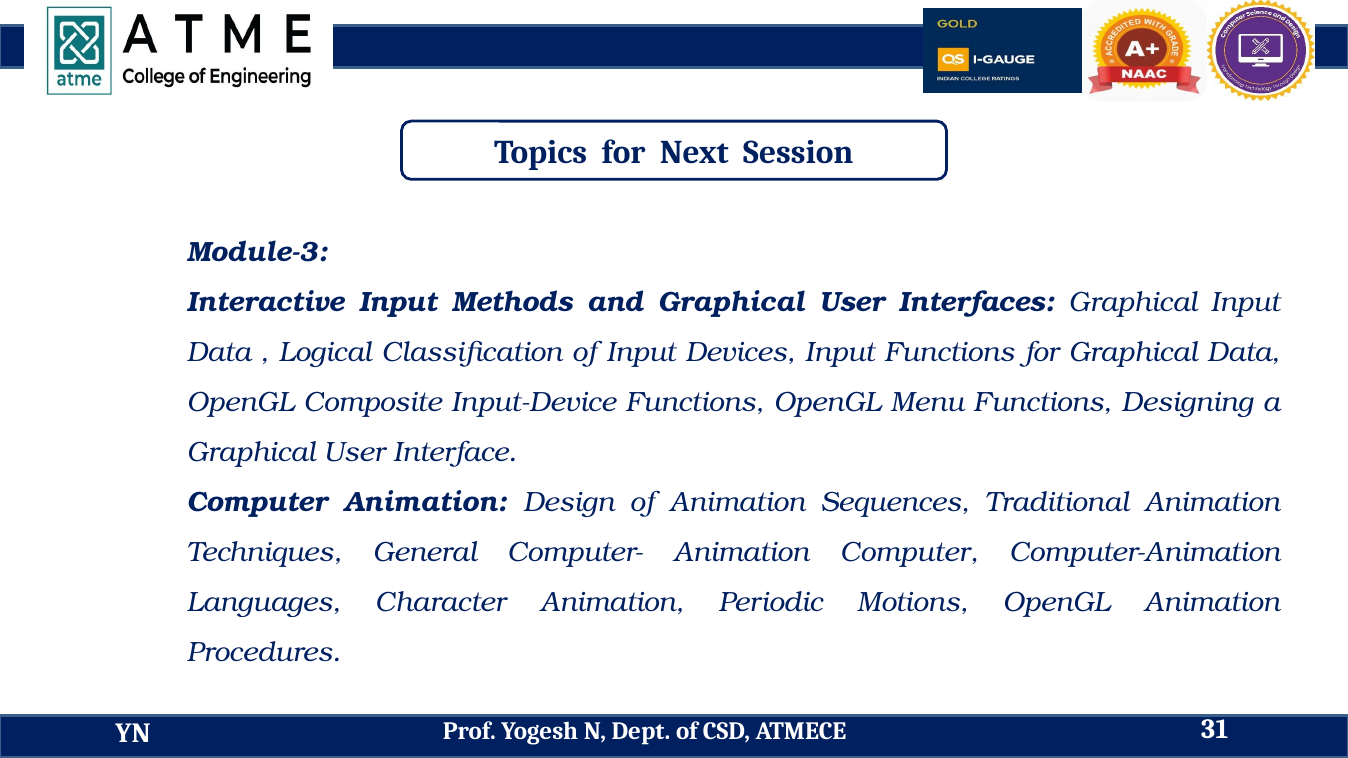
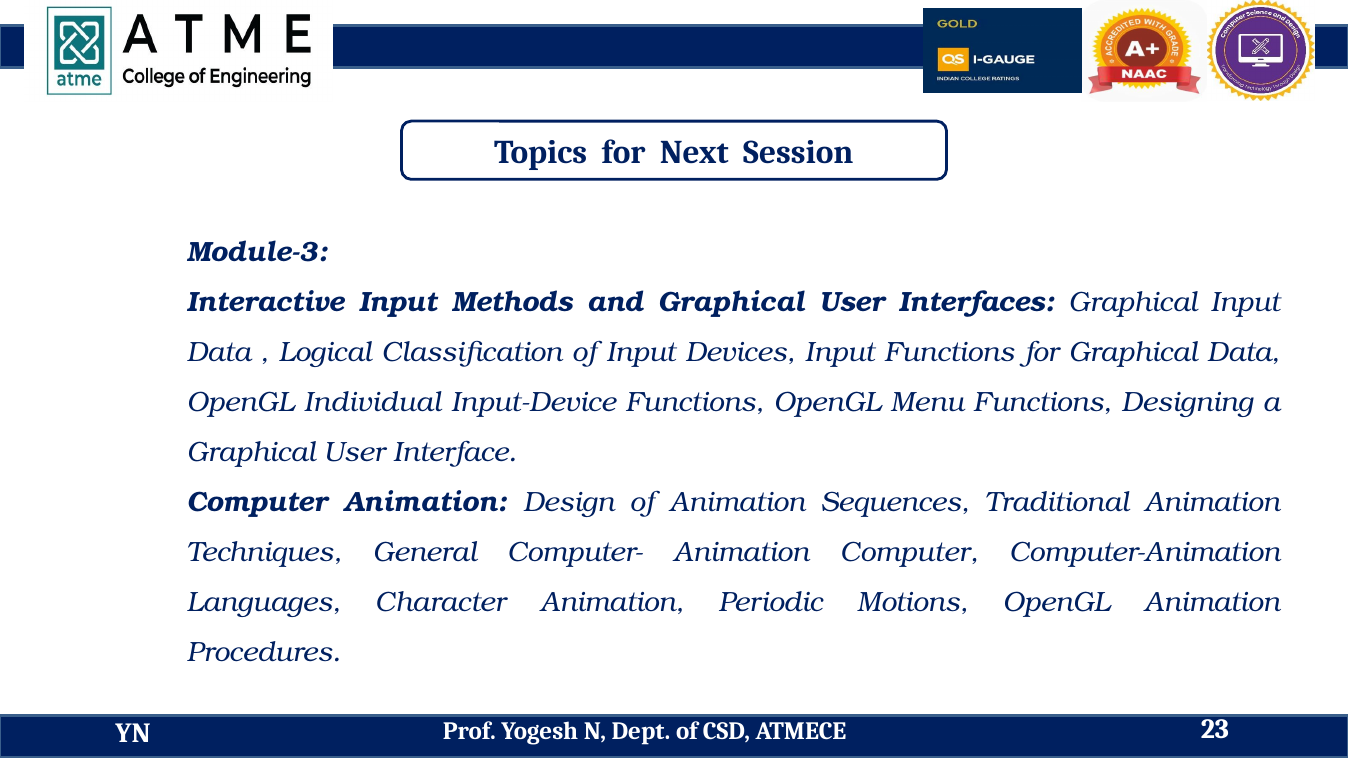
Composite: Composite -> Individual
31: 31 -> 23
